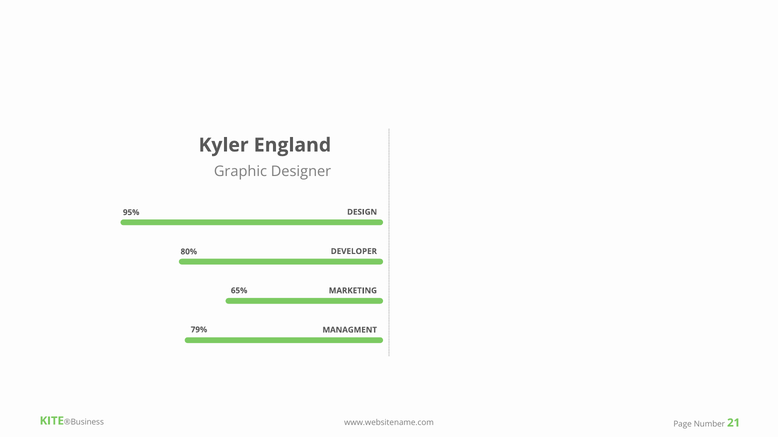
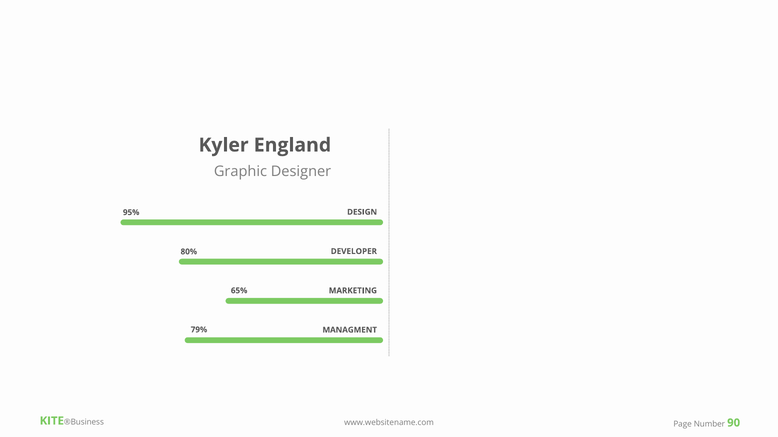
21: 21 -> 90
